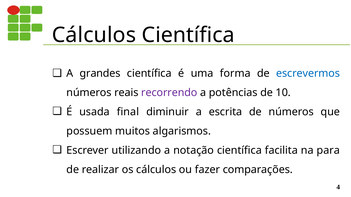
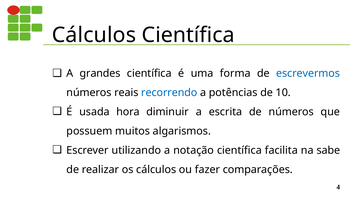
recorrendo colour: purple -> blue
final: final -> hora
para: para -> sabe
